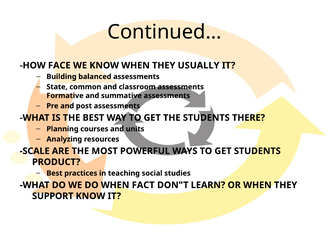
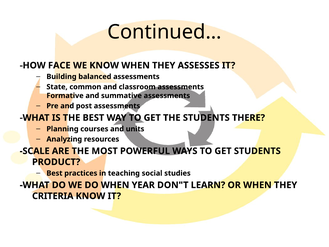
USUALLY: USUALLY -> ASSESSES
FACT: FACT -> YEAR
SUPPORT: SUPPORT -> CRITERIA
